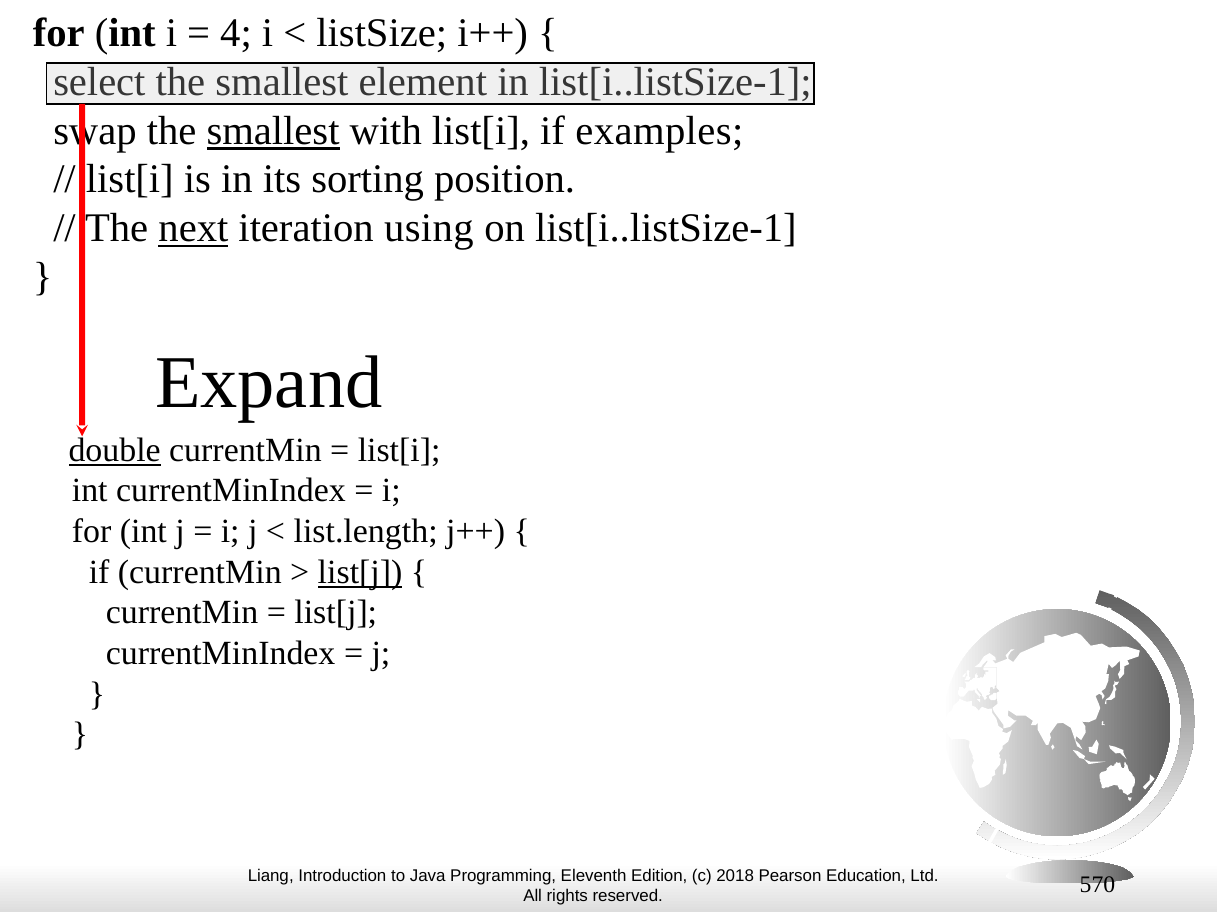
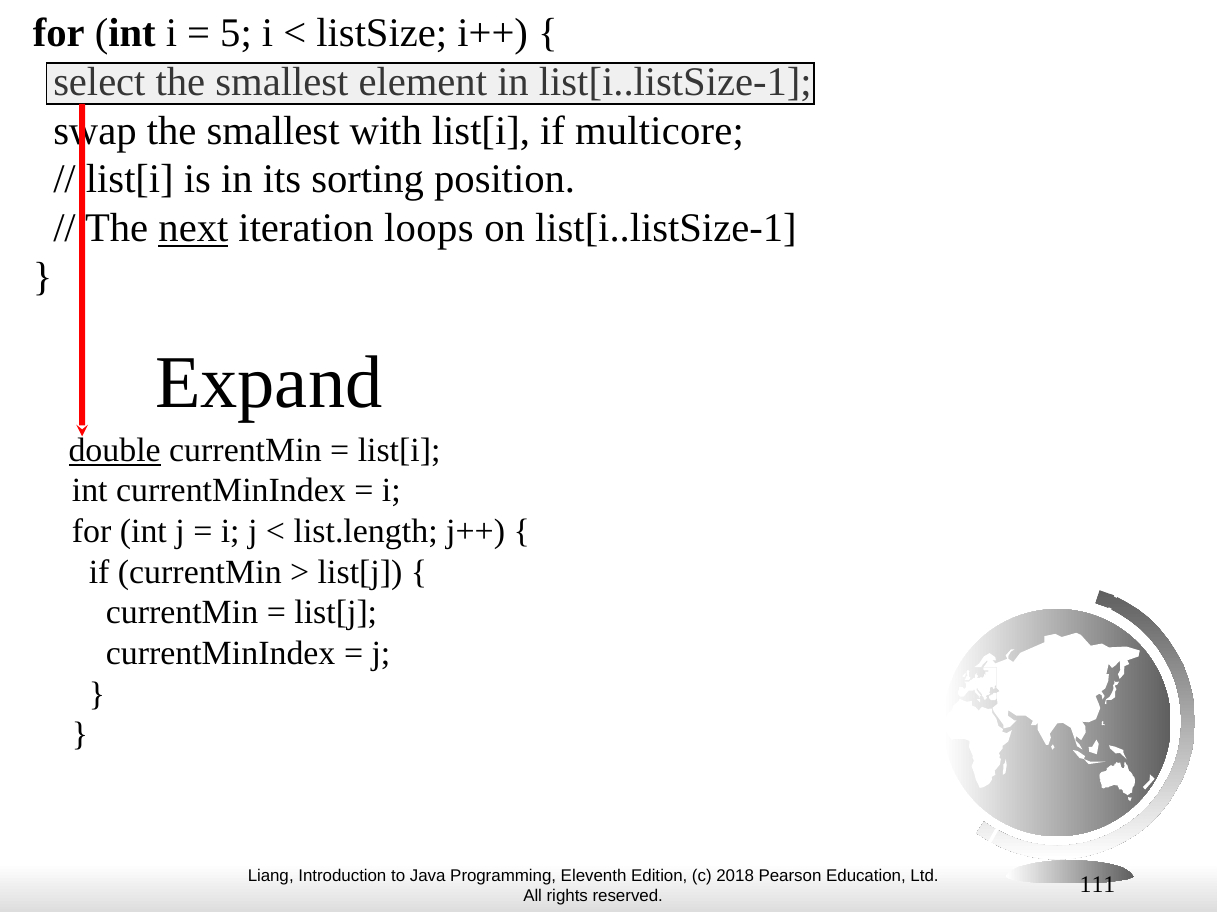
4: 4 -> 5
smallest at (273, 131) underline: present -> none
examples: examples -> multicore
using: using -> loops
list[j at (360, 572) underline: present -> none
570: 570 -> 111
